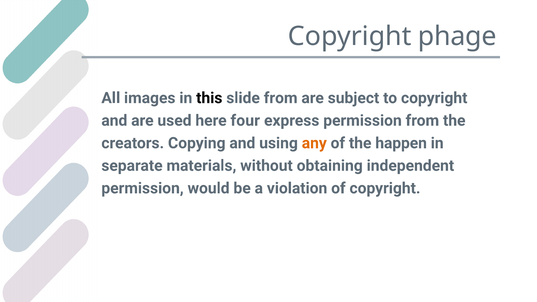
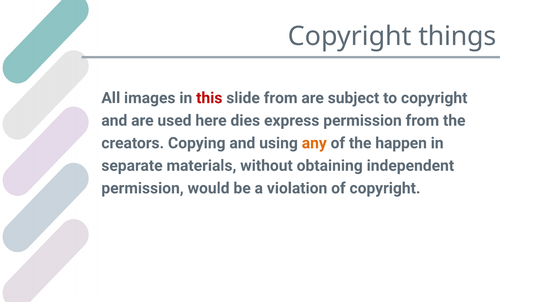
phage: phage -> things
this colour: black -> red
four: four -> dies
